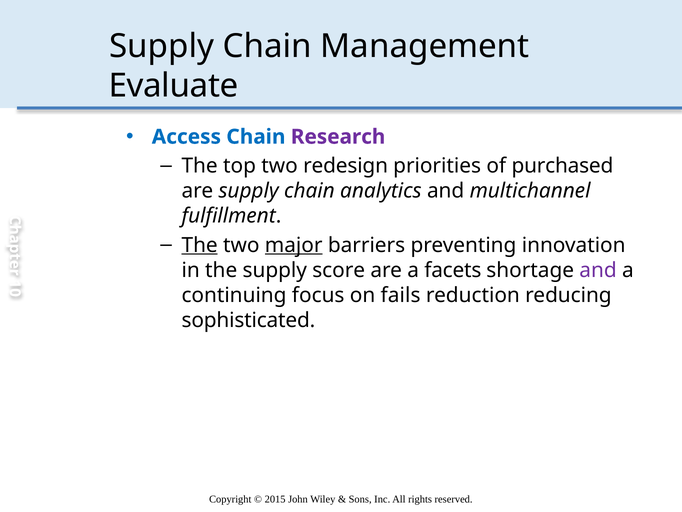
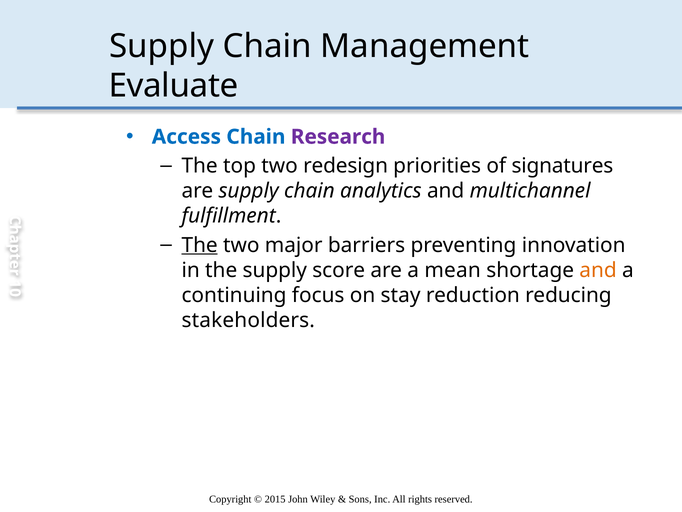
purchased: purchased -> signatures
major underline: present -> none
facets: facets -> mean
and at (598, 270) colour: purple -> orange
fails: fails -> stay
sophisticated: sophisticated -> stakeholders
